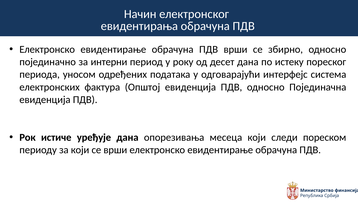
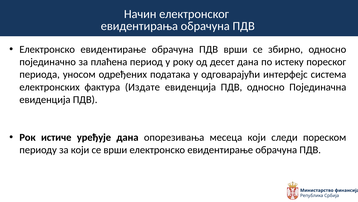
интерни: интерни -> плаћена
Општој: Општој -> Издате
